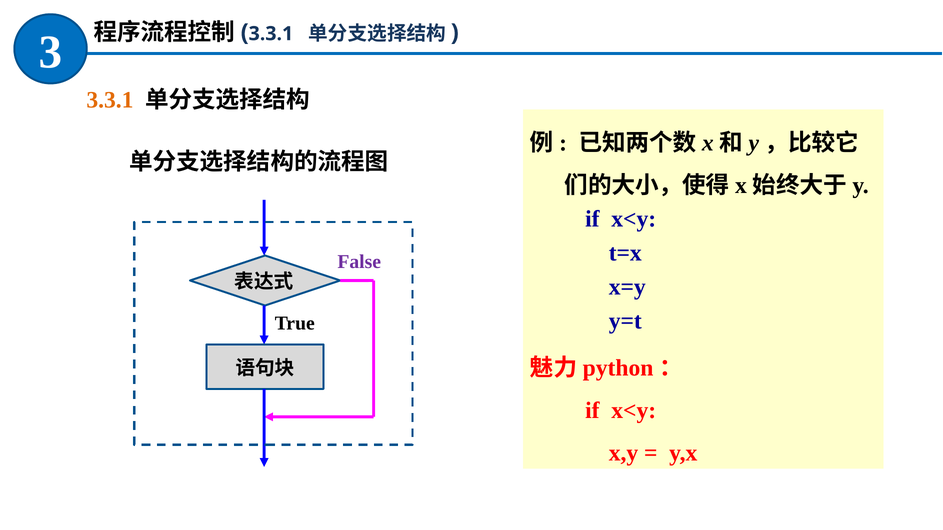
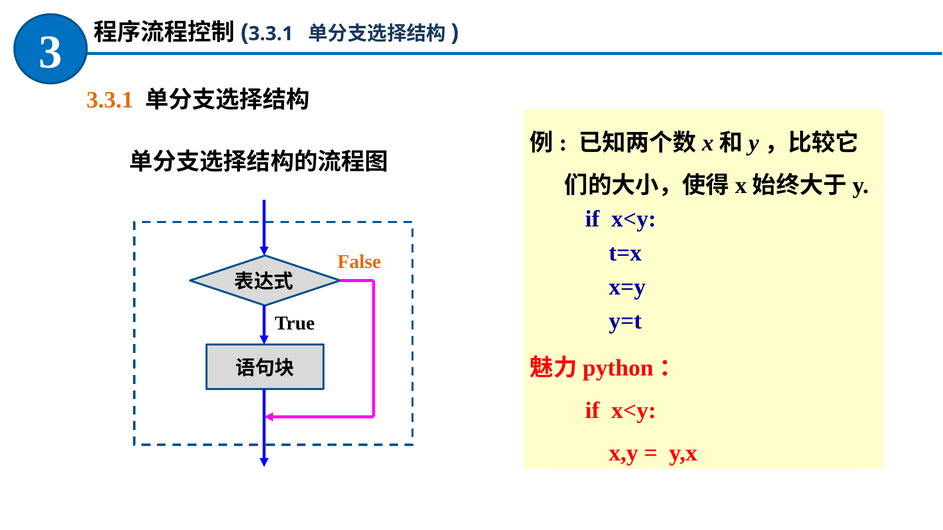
False colour: purple -> orange
